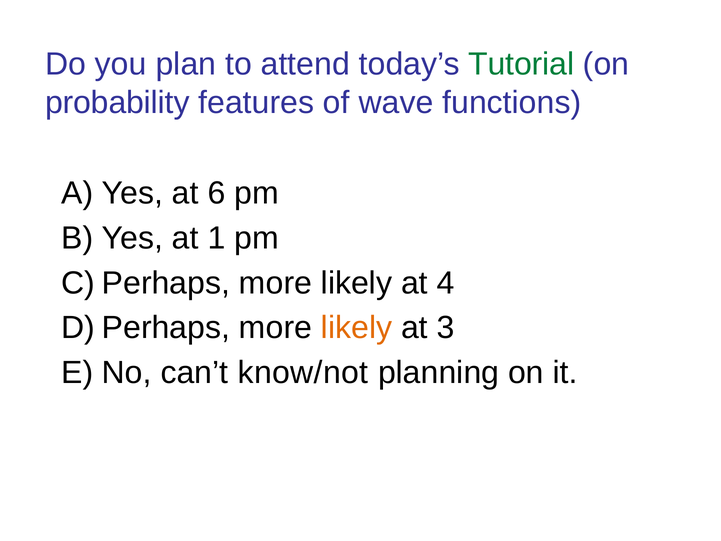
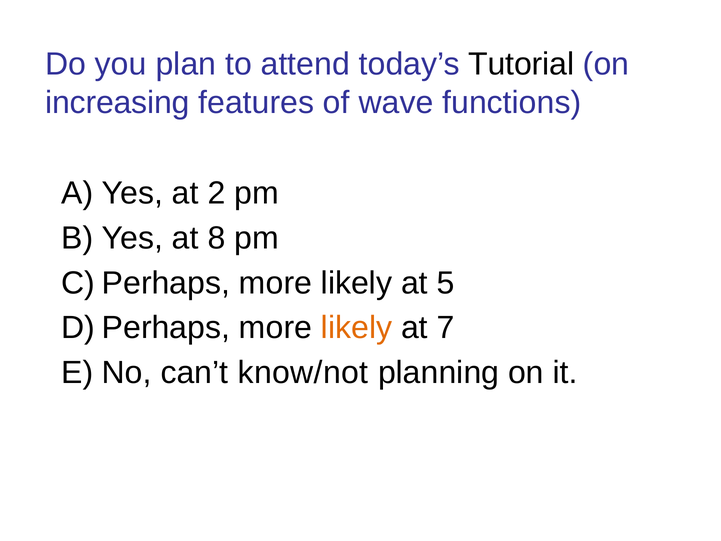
Tutorial colour: green -> black
probability: probability -> increasing
6: 6 -> 2
1: 1 -> 8
4: 4 -> 5
3: 3 -> 7
